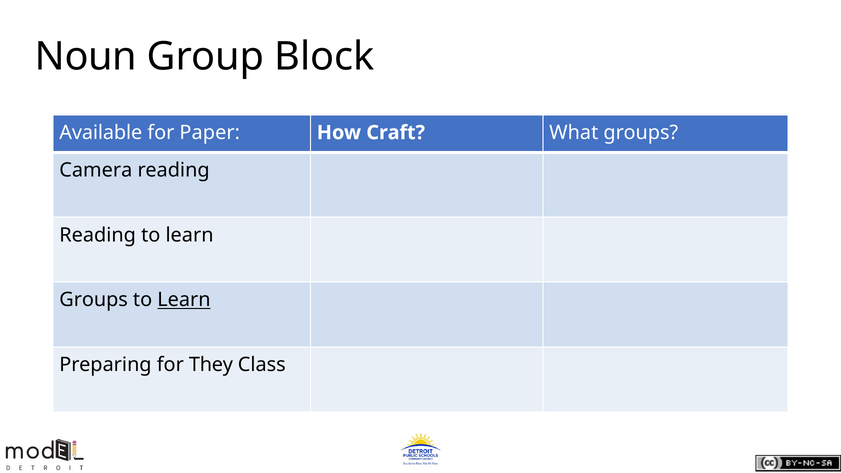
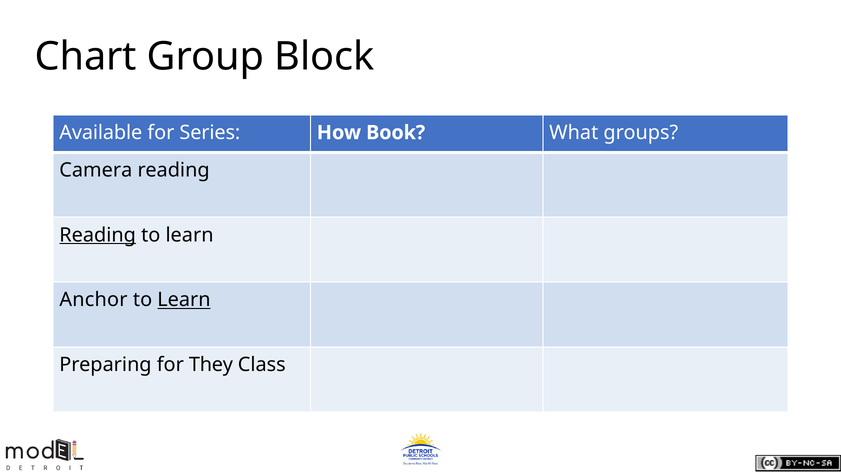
Noun: Noun -> Chart
Paper: Paper -> Series
Craft: Craft -> Book
Reading at (98, 235) underline: none -> present
Groups at (94, 300): Groups -> Anchor
